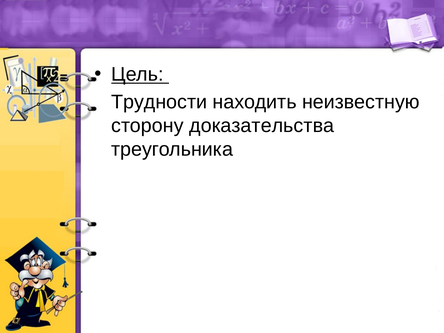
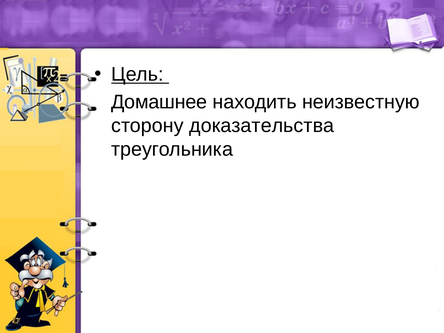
Трудности: Трудности -> Домашнее
